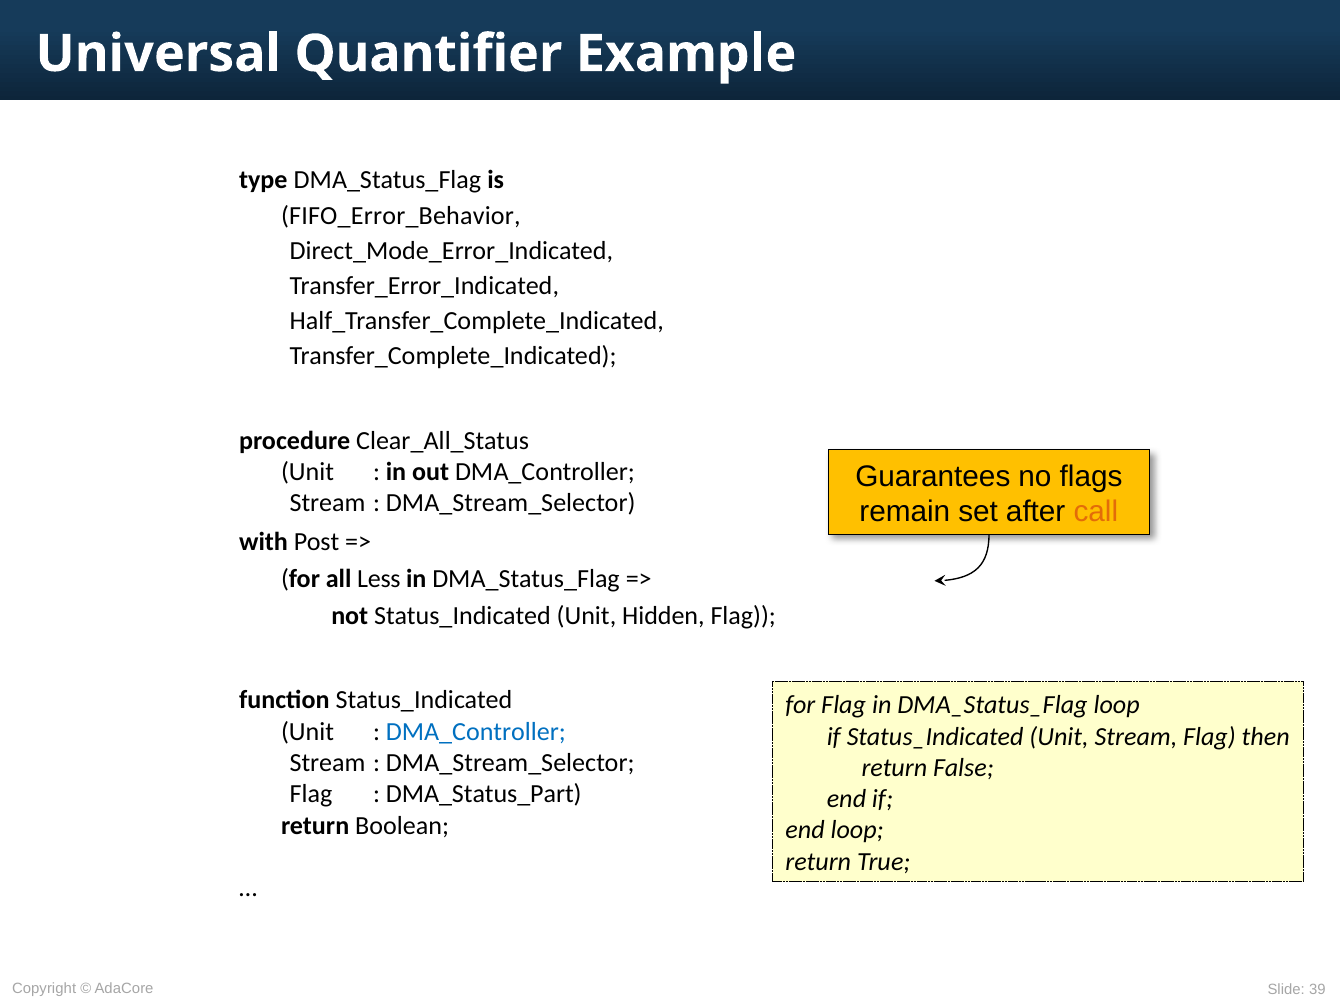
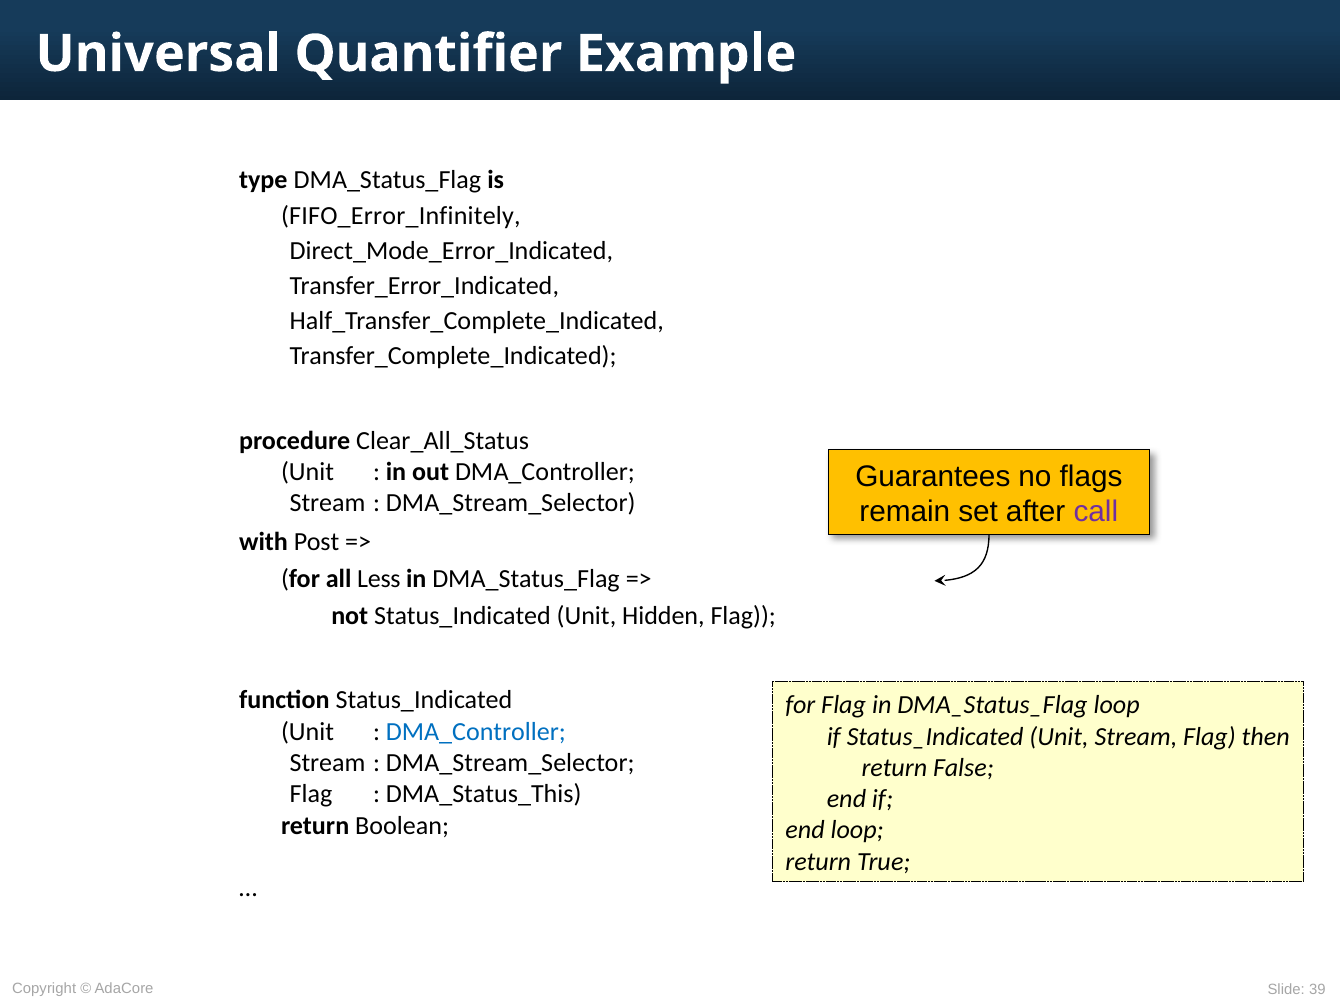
FIFO_Error_Behavior: FIFO_Error_Behavior -> FIFO_Error_Infinitely
call colour: orange -> purple
DMA_Status_Part: DMA_Status_Part -> DMA_Status_This
